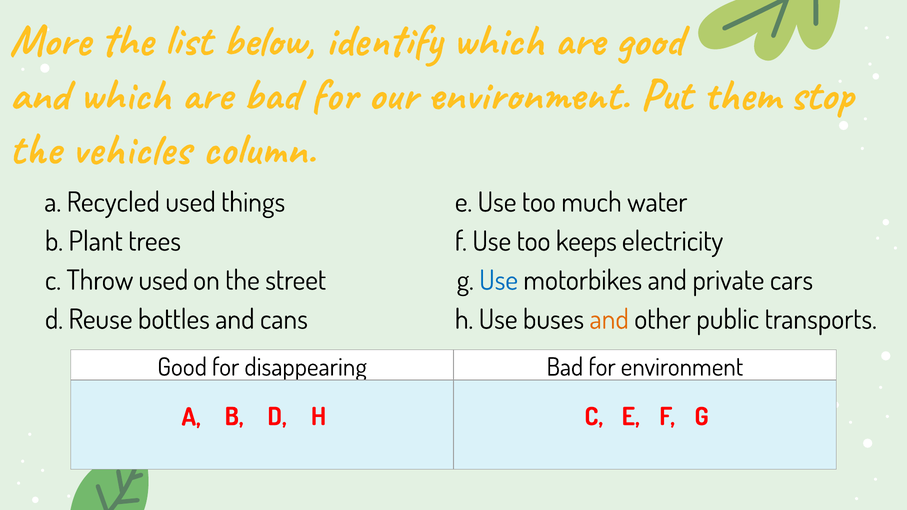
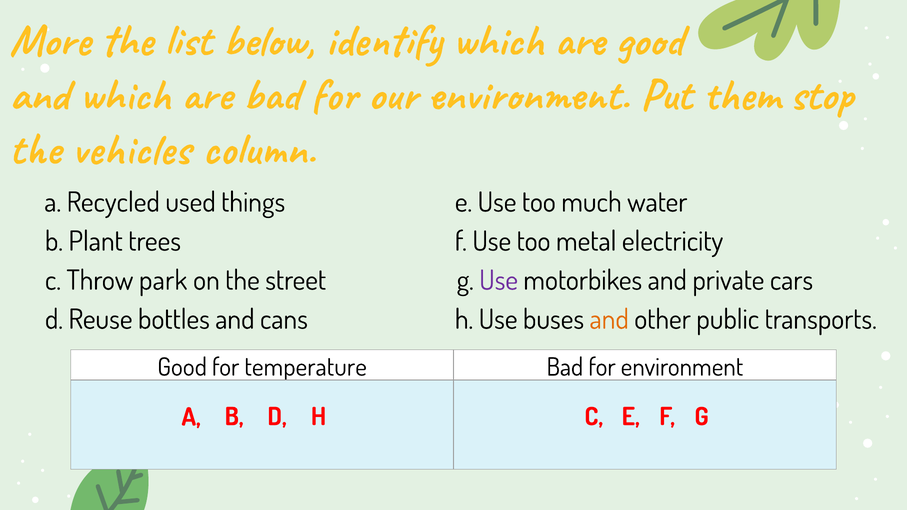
keeps: keeps -> metal
Throw used: used -> park
Use at (499, 281) colour: blue -> purple
disappearing: disappearing -> temperature
